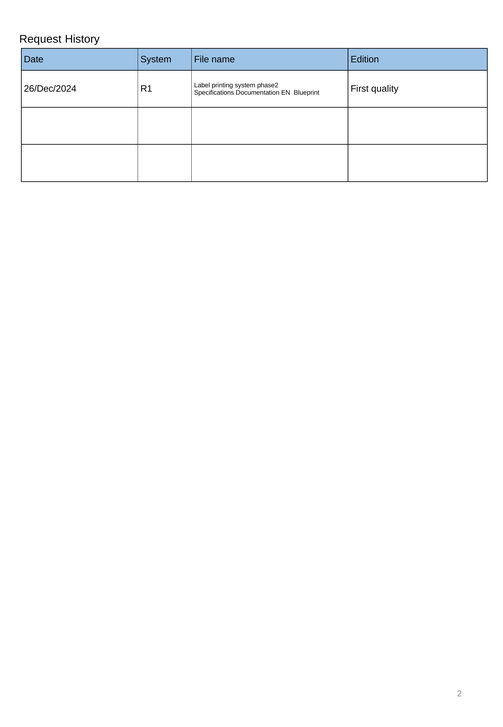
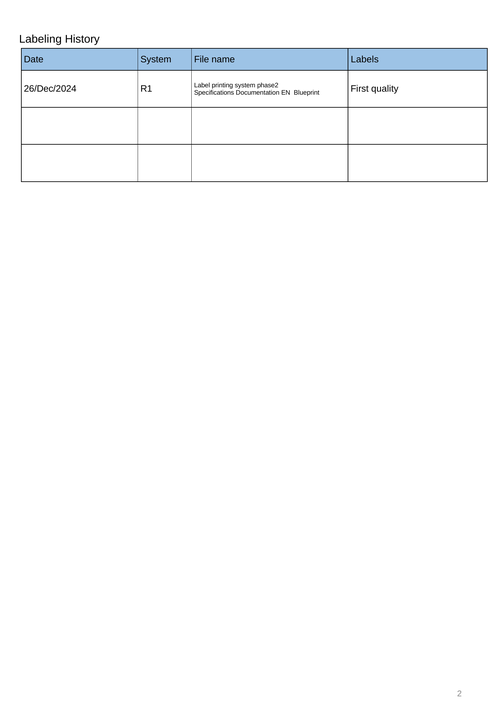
Request: Request -> Labeling
Edition: Edition -> Labels
